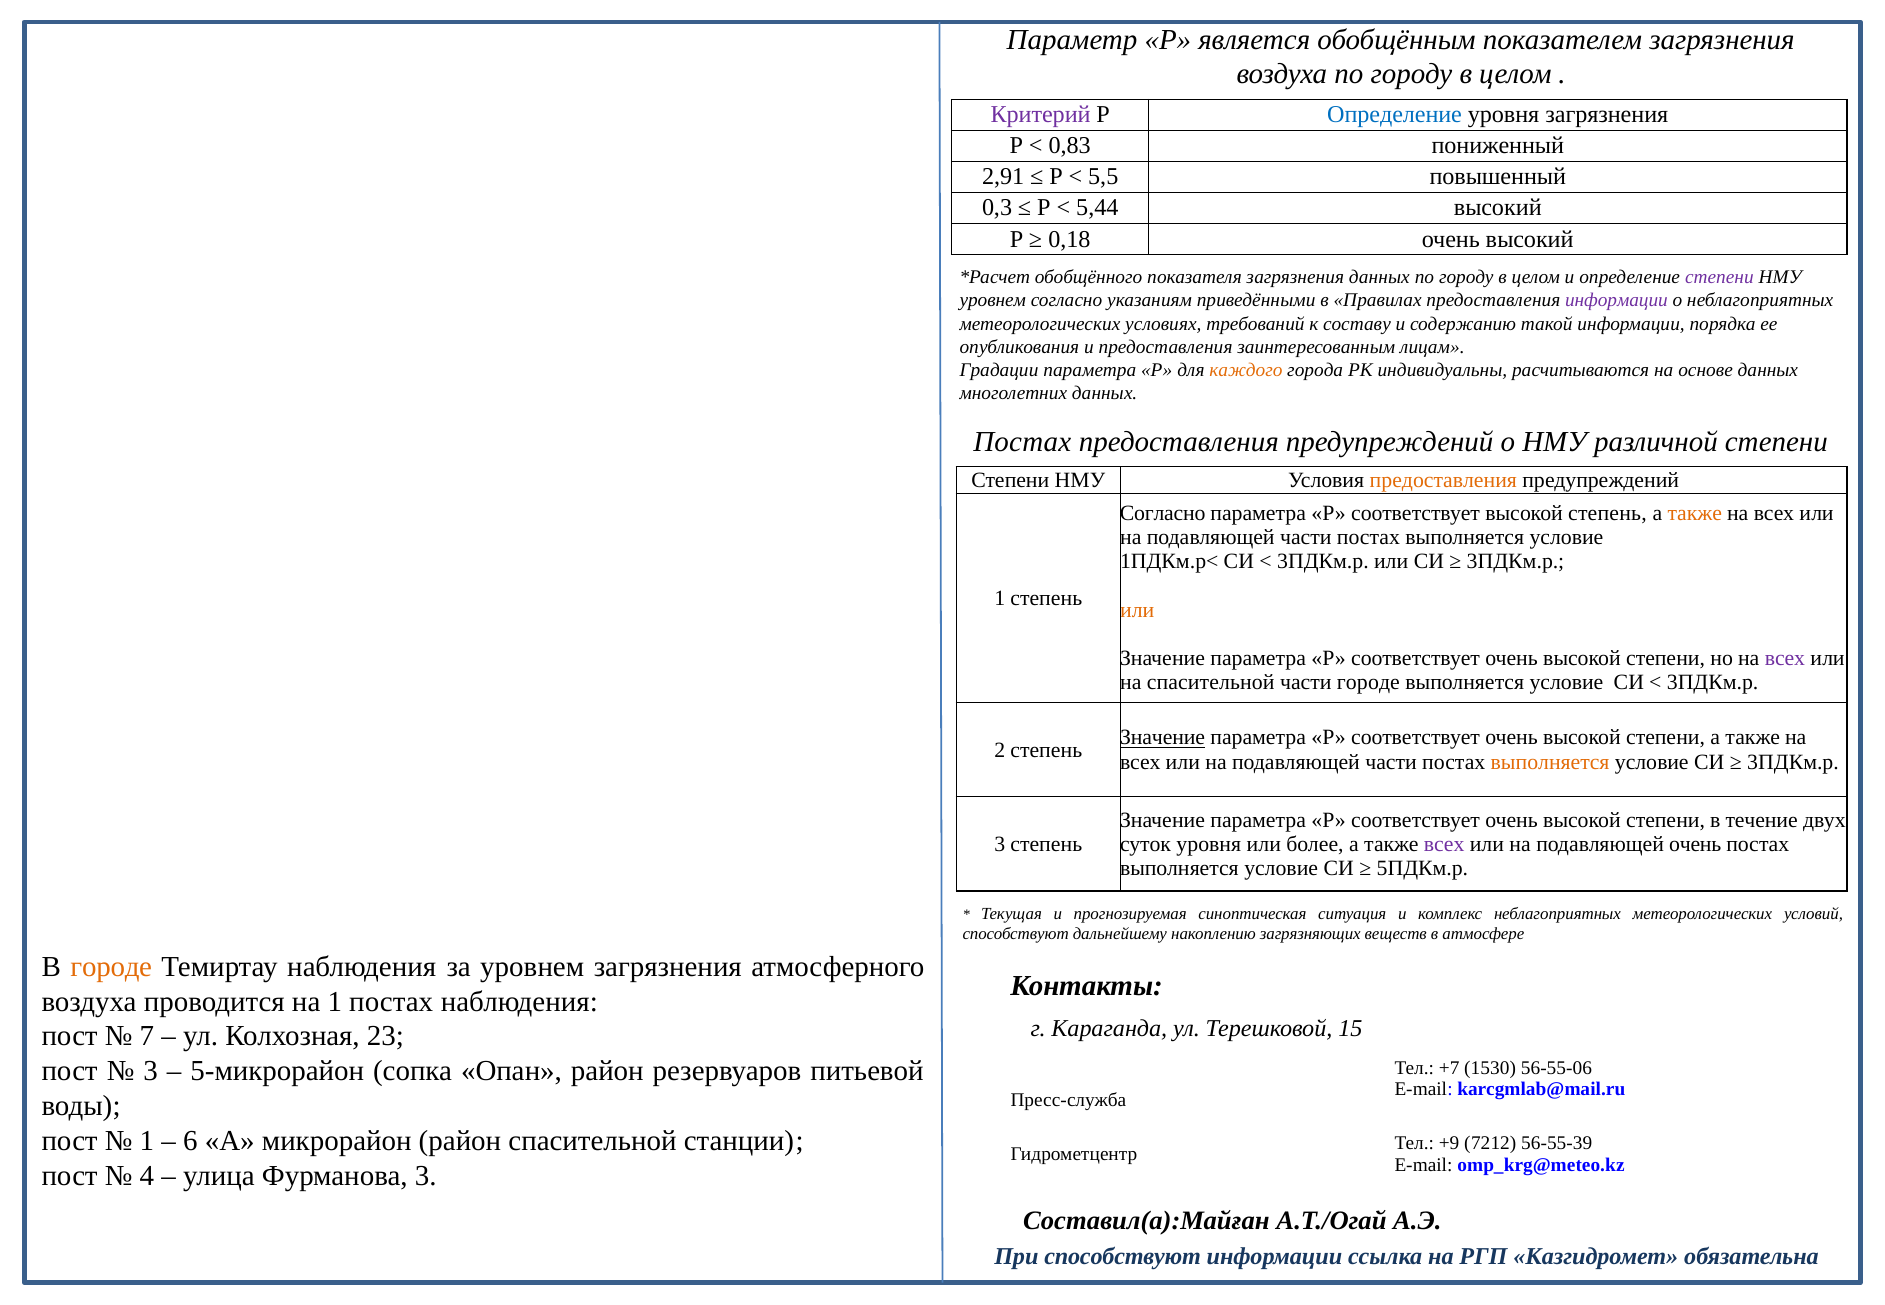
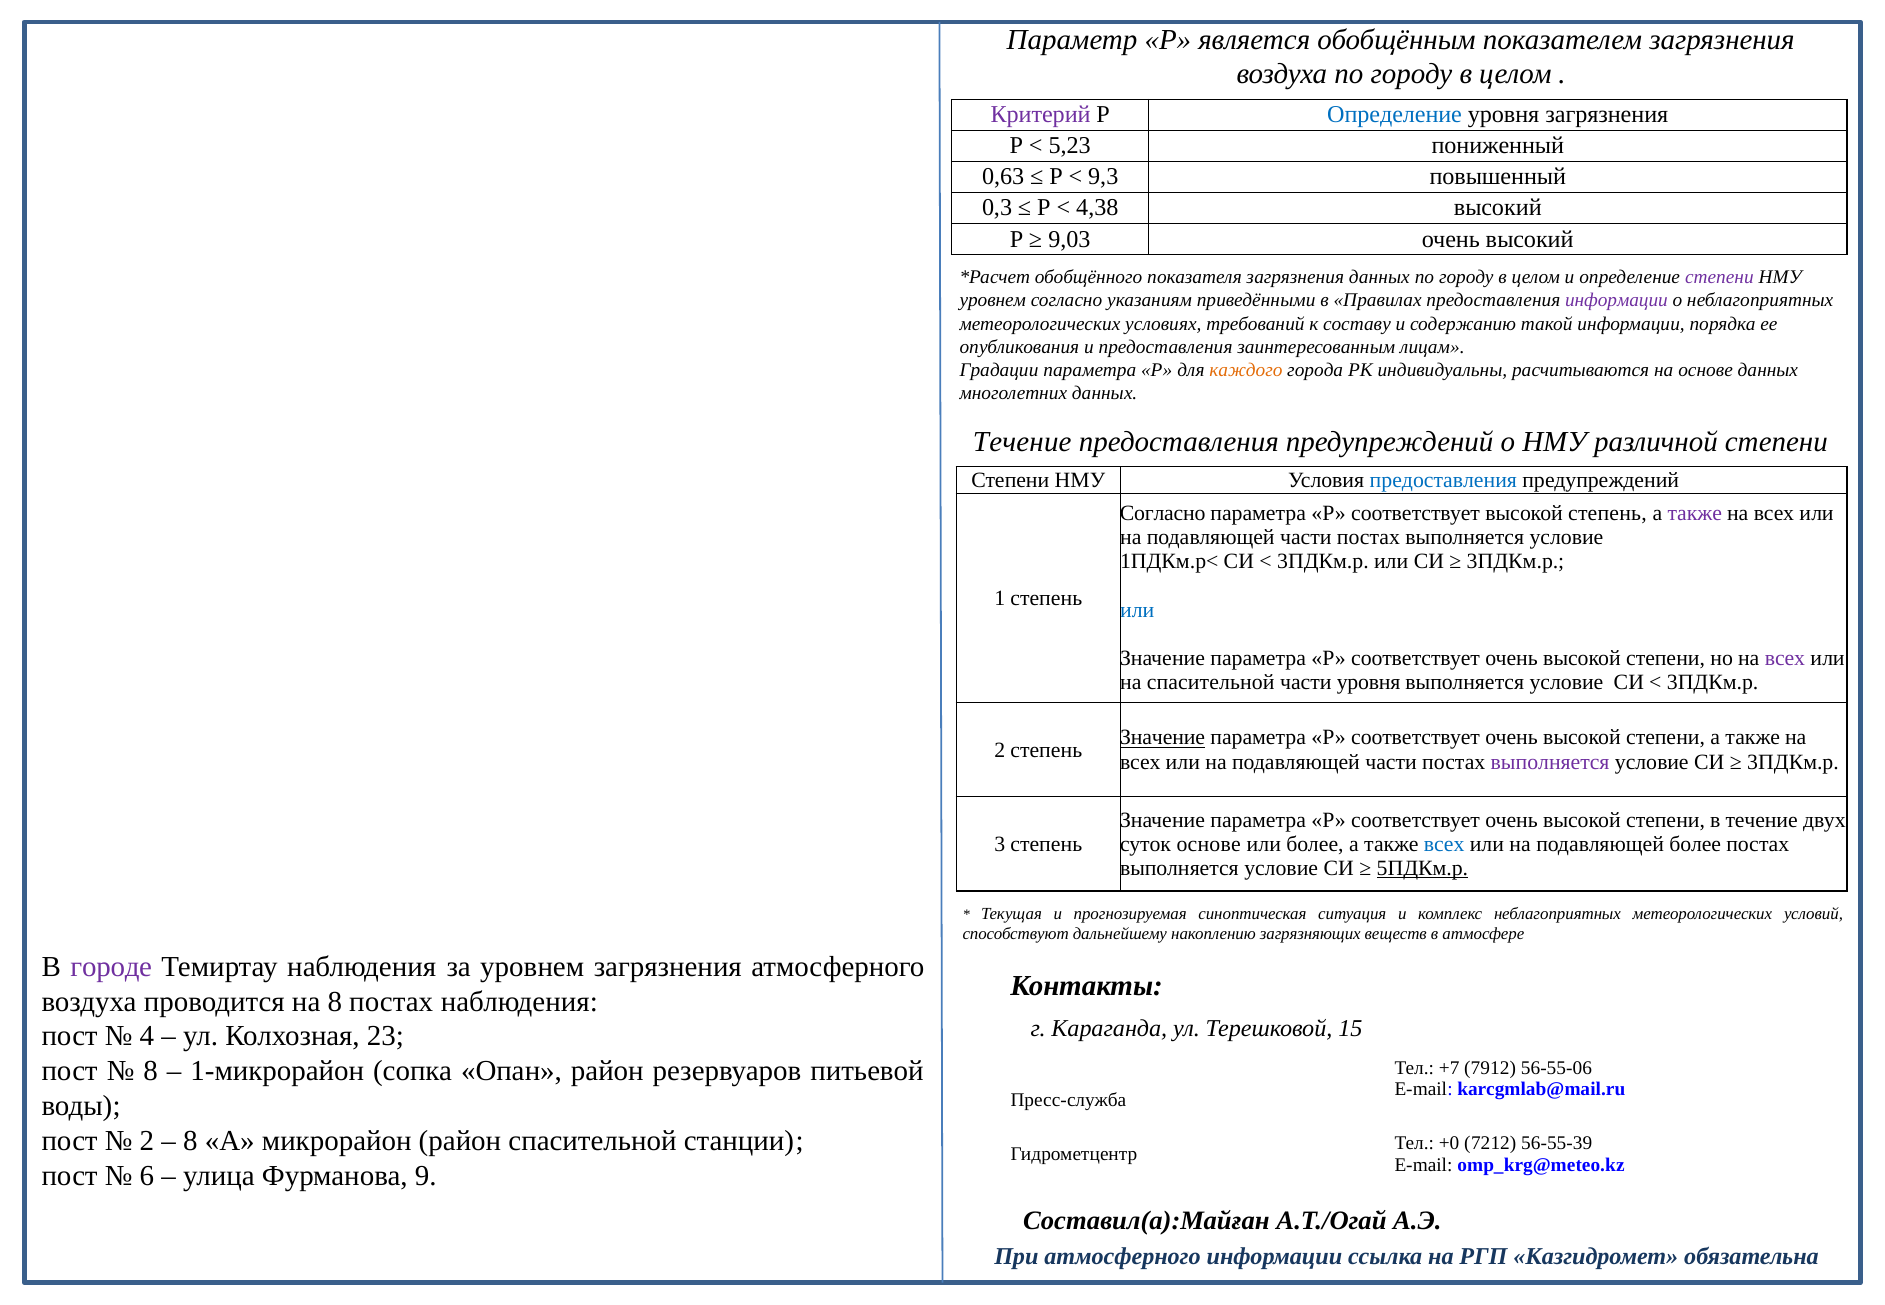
0,83: 0,83 -> 5,23
2,91: 2,91 -> 0,63
5,5: 5,5 -> 9,3
5,44: 5,44 -> 4,38
0,18: 0,18 -> 9,03
Постах at (1022, 442): Постах -> Течение
предоставления at (1443, 480) colour: orange -> blue
также at (1695, 514) colour: orange -> purple
или at (1137, 610) colour: orange -> blue
части городе: городе -> уровня
выполняется at (1550, 762) colour: orange -> purple
суток уровня: уровня -> основе
всех at (1444, 844) colour: purple -> blue
подавляющей очень: очень -> более
5ПДКм.р underline: none -> present
городе at (111, 967) colour: orange -> purple
на 1: 1 -> 8
7: 7 -> 4
3 at (151, 1071): 3 -> 8
5-микрорайон: 5-микрорайон -> 1-микрорайон
1530: 1530 -> 7912
1 at (147, 1141): 1 -> 2
6 at (190, 1141): 6 -> 8
+9: +9 -> +0
4: 4 -> 6
Фурманова 3: 3 -> 9
При способствуют: способствуют -> атмосферного
